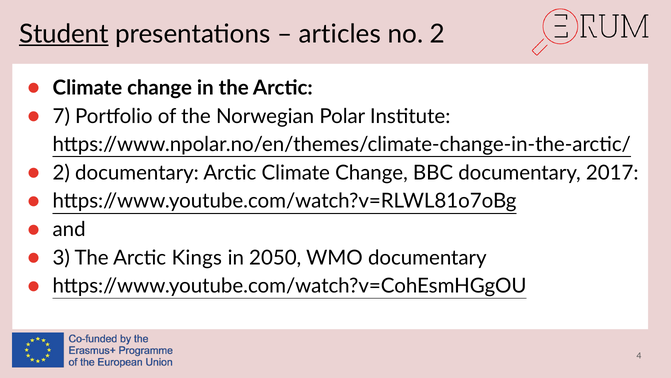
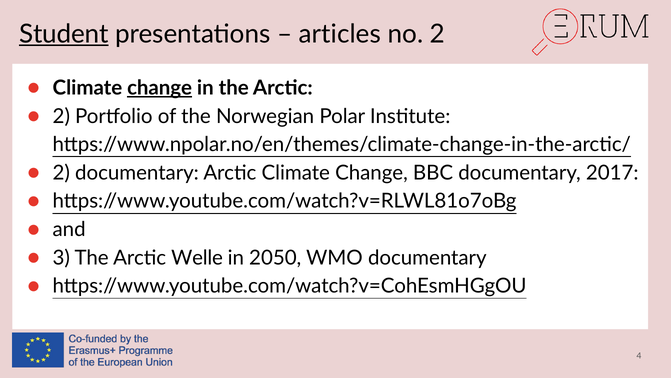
change at (160, 88) underline: none -> present
7 at (61, 116): 7 -> 2
Kings: Kings -> Welle
